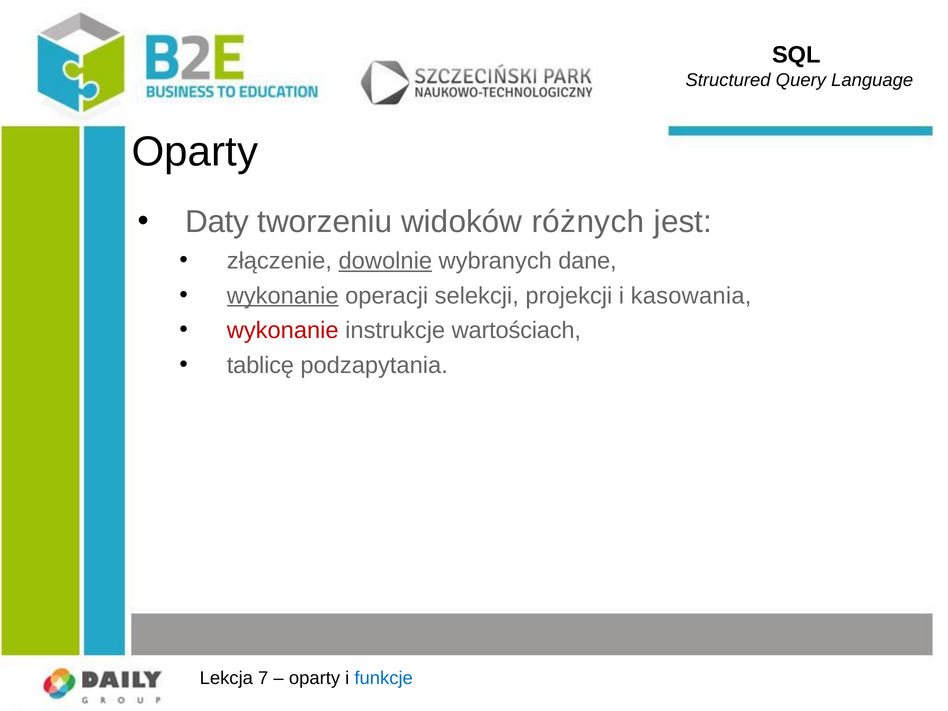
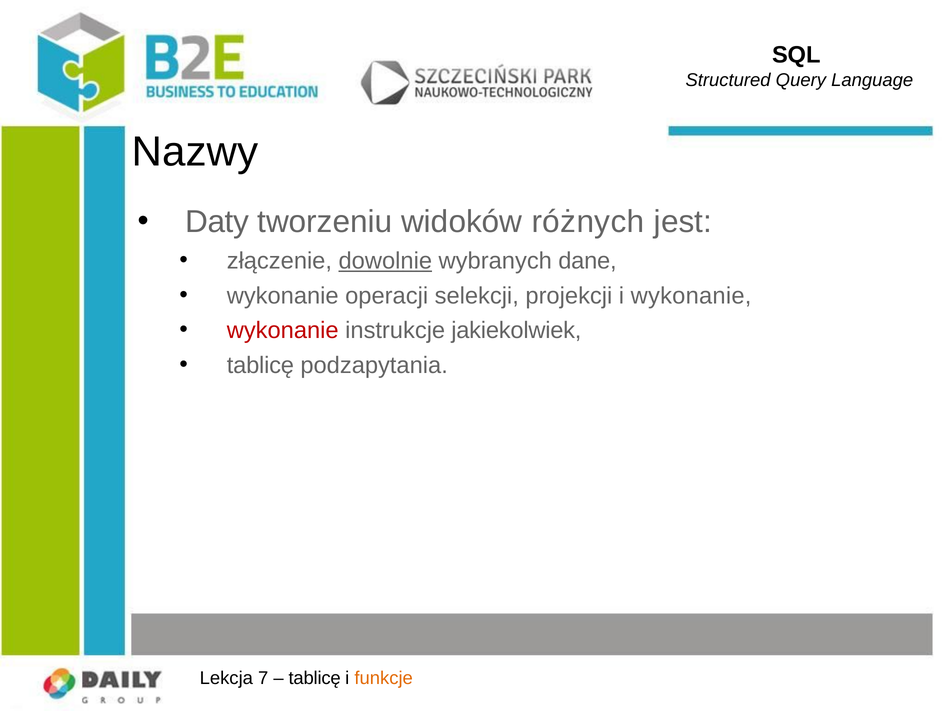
Oparty at (195, 152): Oparty -> Nazwy
wykonanie at (283, 296) underline: present -> none
i kasowania: kasowania -> wykonanie
wartościach: wartościach -> jakiekolwiek
oparty at (315, 678): oparty -> tablicę
funkcje colour: blue -> orange
